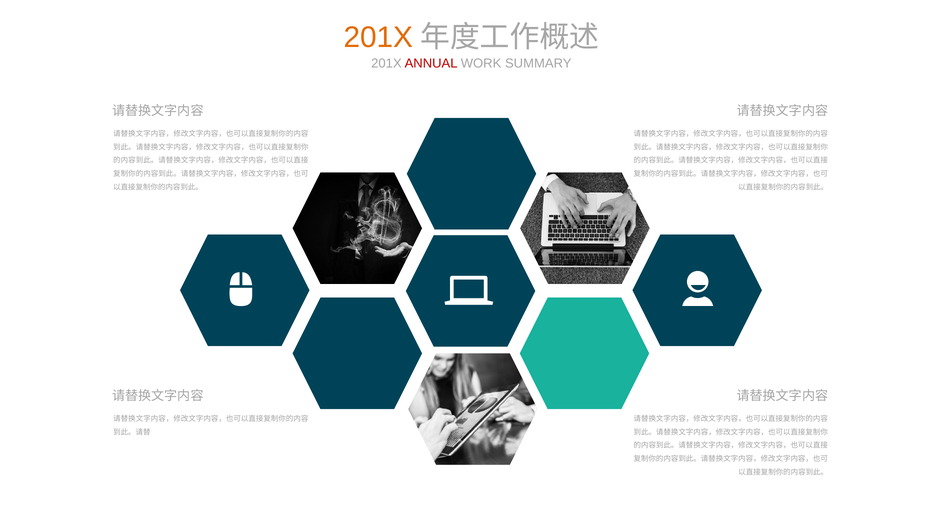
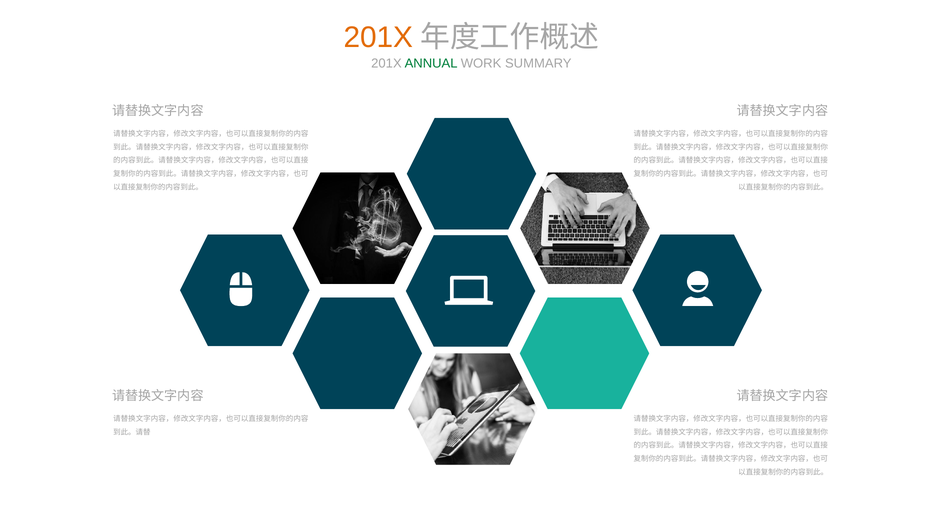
ANNUAL colour: red -> green
